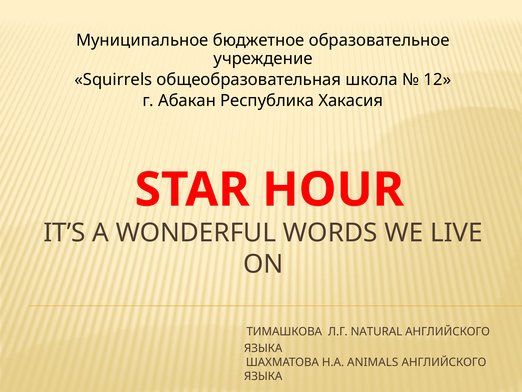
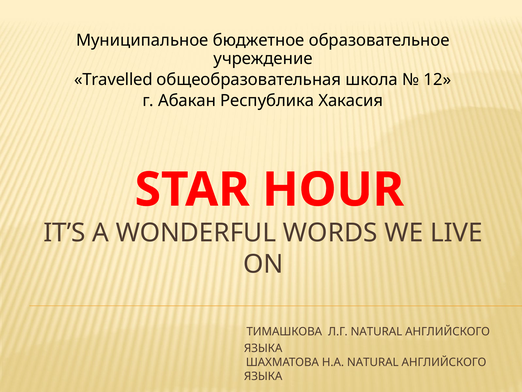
Squirrels: Squirrels -> Travelled
Н.А ANIMALS: ANIMALS -> NATURAL
